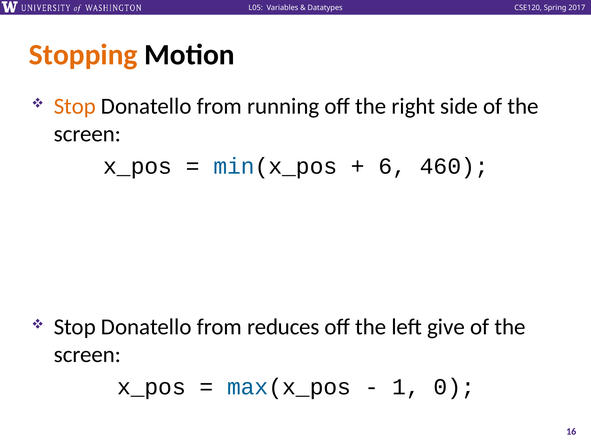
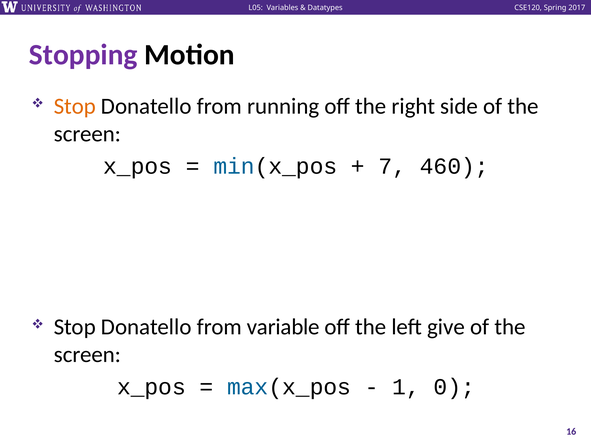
Stopping colour: orange -> purple
6: 6 -> 7
reduces: reduces -> variable
